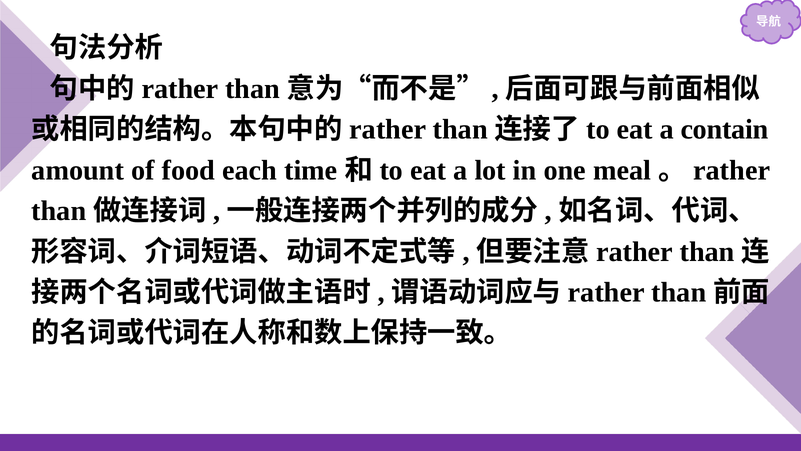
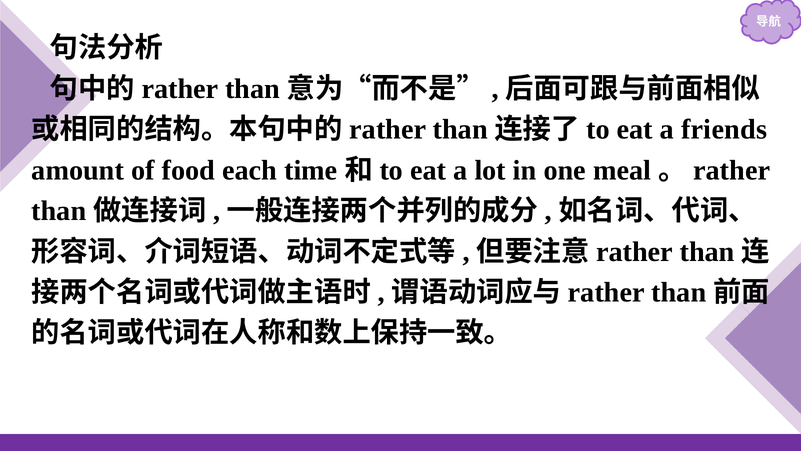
contain: contain -> friends
